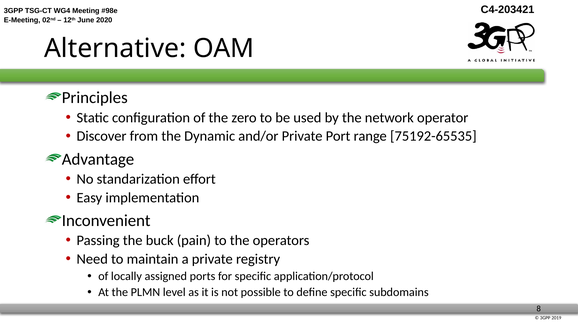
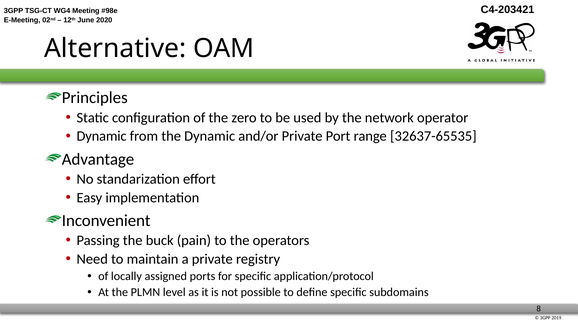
Discover at (102, 136): Discover -> Dynamic
75192-65535: 75192-65535 -> 32637-65535
